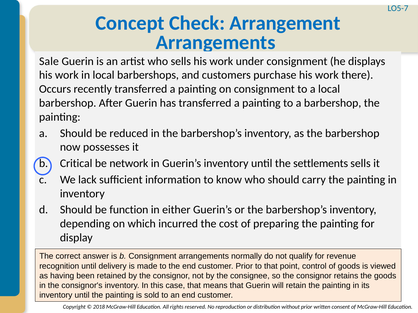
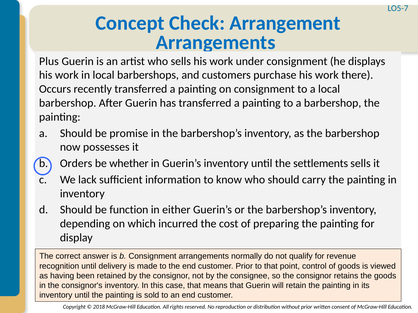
Sale: Sale -> Plus
reduced: reduced -> promise
Critical: Critical -> Orders
network: network -> whether
